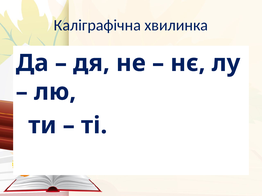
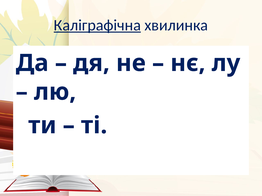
Каліграфічна underline: none -> present
